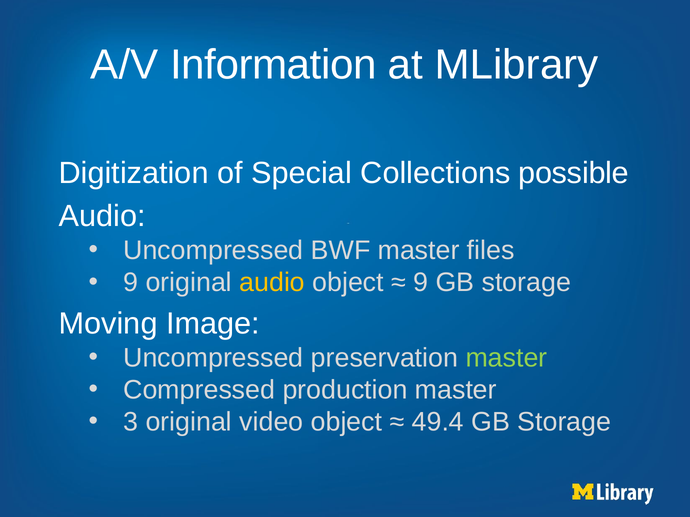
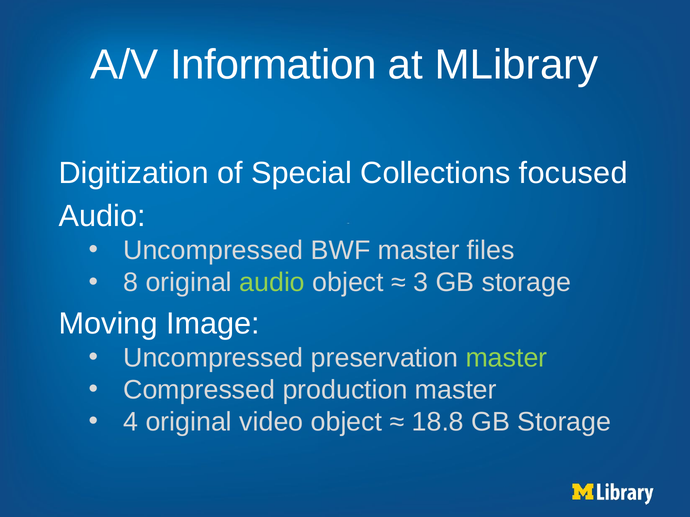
possible: possible -> focused
9 at (131, 283): 9 -> 8
audio at (272, 283) colour: yellow -> light green
9 at (421, 283): 9 -> 3
3: 3 -> 4
49.4: 49.4 -> 18.8
